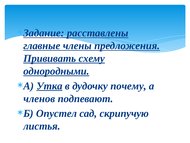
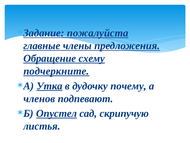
расставлены: расставлены -> пожалуйста
Прививать: Прививать -> Обращение
однородными: однородными -> подчеркните
Опустел underline: none -> present
